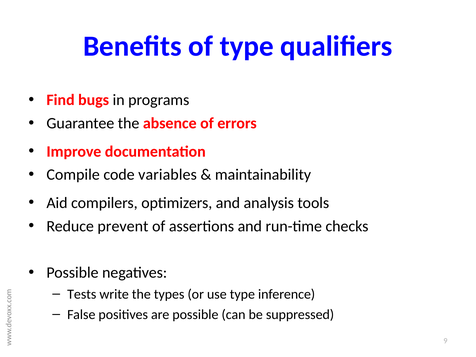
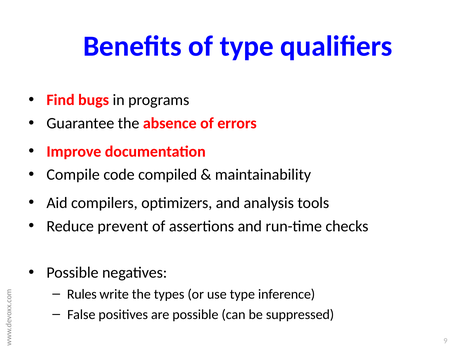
variables: variables -> compiled
Tests: Tests -> Rules
